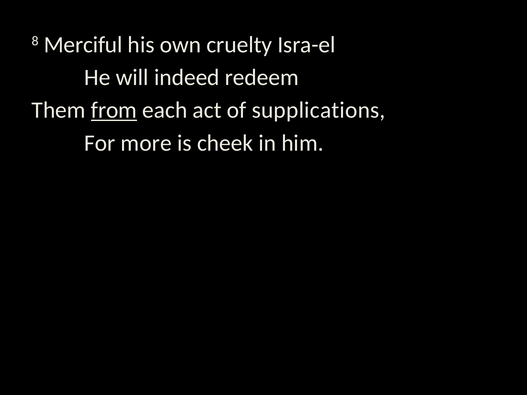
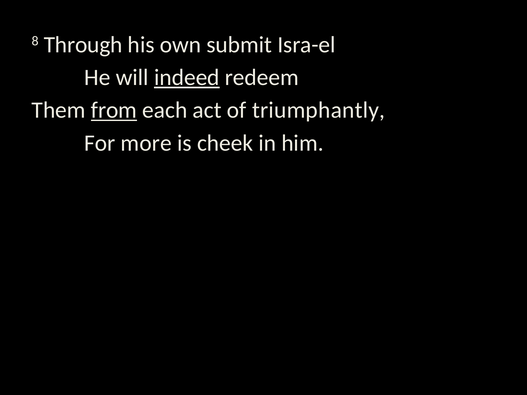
Merciful: Merciful -> Through
cruelty: cruelty -> submit
indeed underline: none -> present
supplications: supplications -> triumphantly
